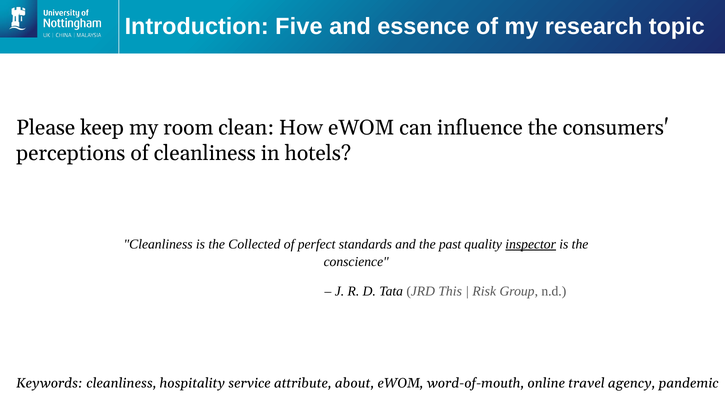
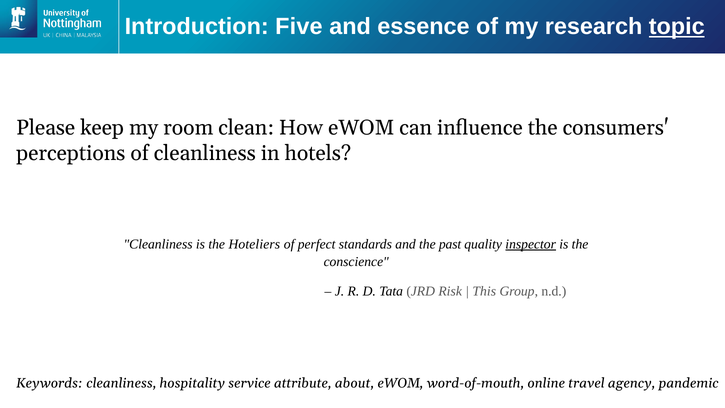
topic underline: none -> present
Collected: Collected -> Hoteliers
This: This -> Risk
Risk: Risk -> This
